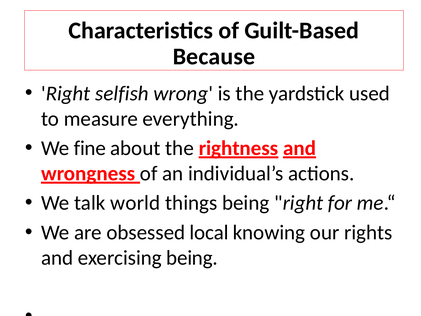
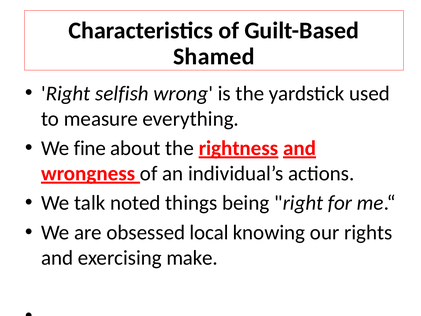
Because: Because -> Shamed
world: world -> noted
exercising being: being -> make
